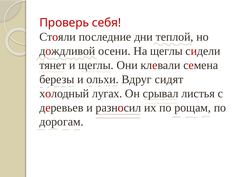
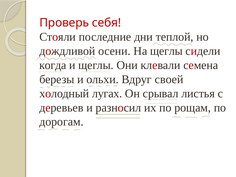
тянет: тянет -> когда
сидят: сидят -> своей
